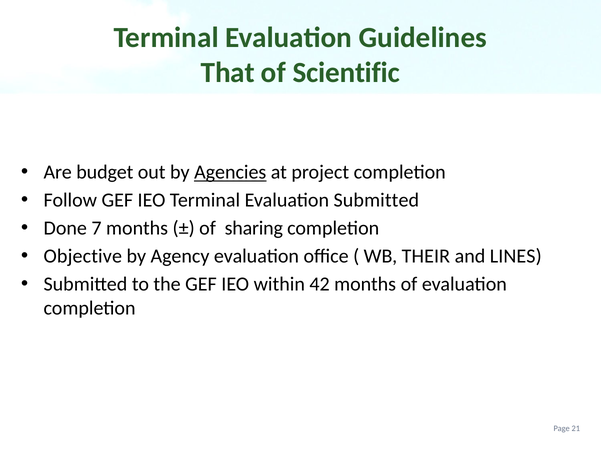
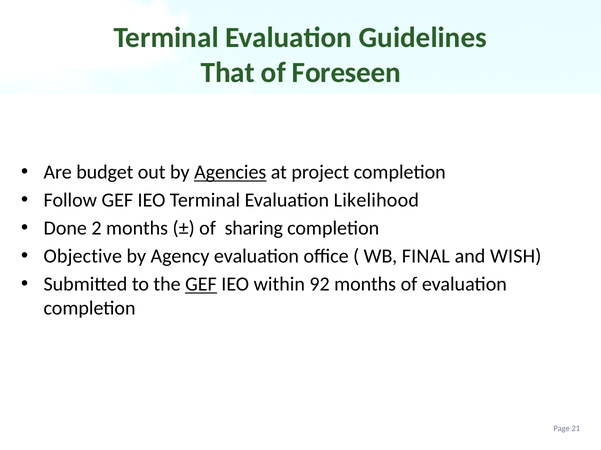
Scientific: Scientific -> Foreseen
Evaluation Submitted: Submitted -> Likelihood
7: 7 -> 2
THEIR: THEIR -> FINAL
LINES: LINES -> WISH
GEF at (201, 285) underline: none -> present
42: 42 -> 92
